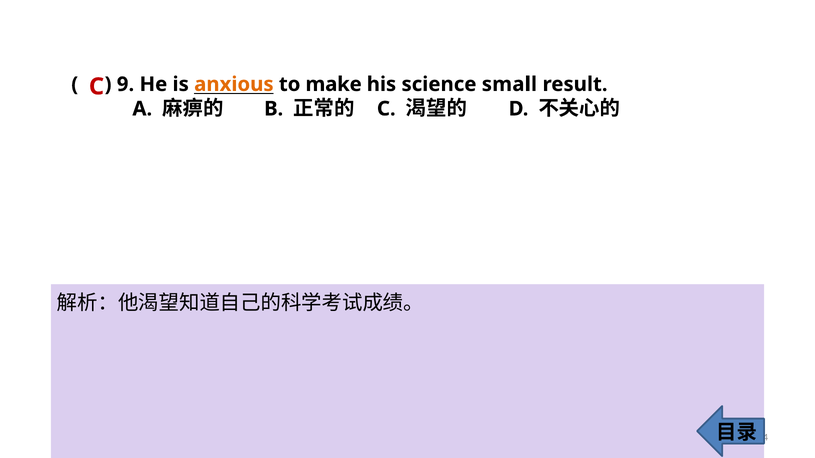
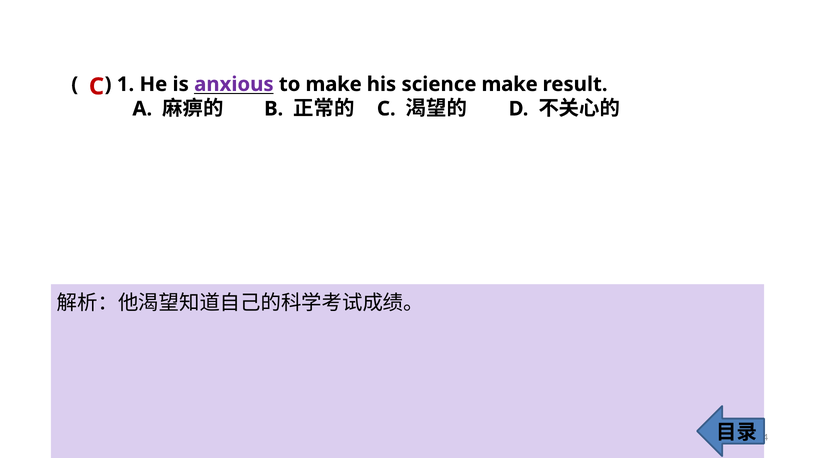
9: 9 -> 1
anxious colour: orange -> purple
science small: small -> make
